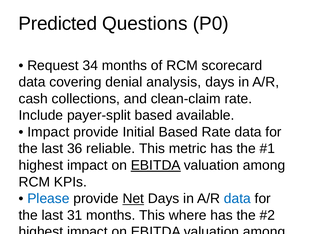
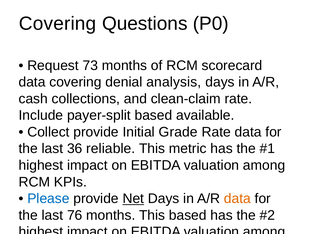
Predicted at (58, 24): Predicted -> Covering
34: 34 -> 73
Impact at (48, 132): Impact -> Collect
Initial Based: Based -> Grade
EBITDA at (156, 165) underline: present -> none
data at (237, 198) colour: blue -> orange
31: 31 -> 76
This where: where -> based
